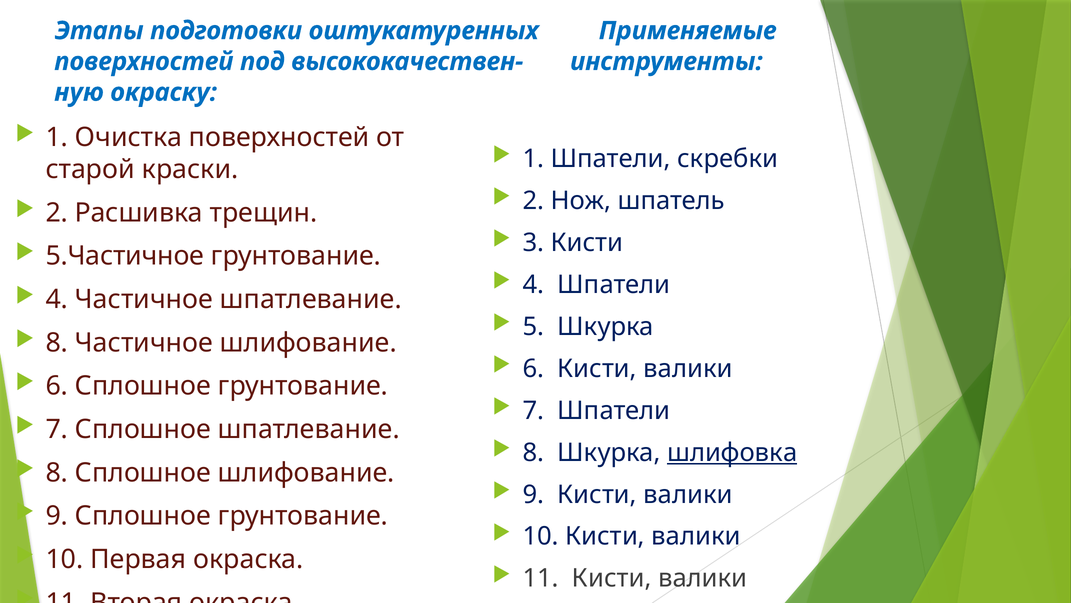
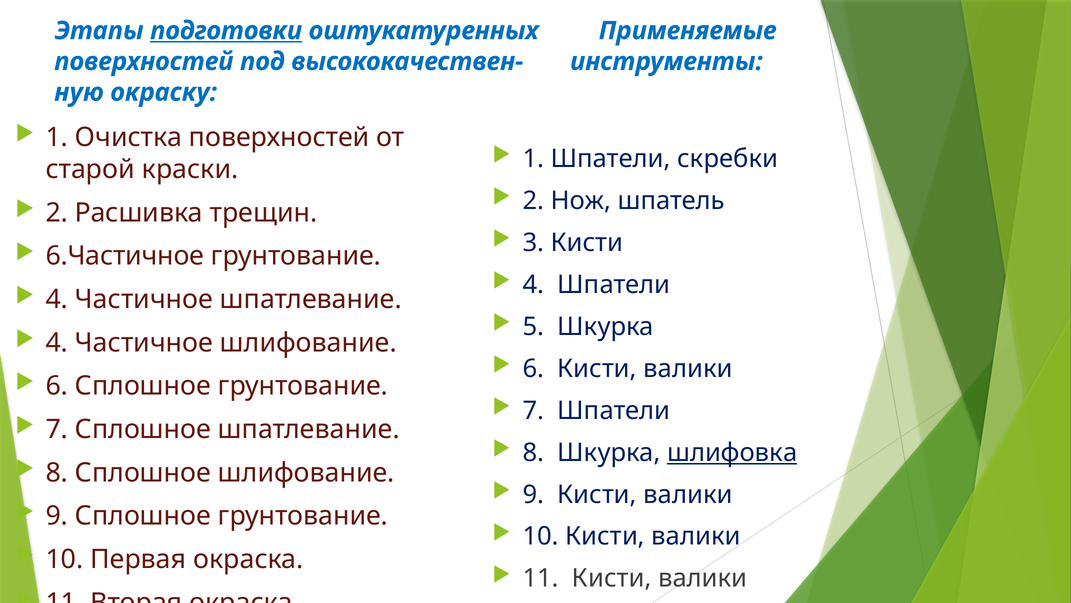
подготовки underline: none -> present
5.Частичное: 5.Частичное -> 6.Частичное
8 at (57, 342): 8 -> 4
